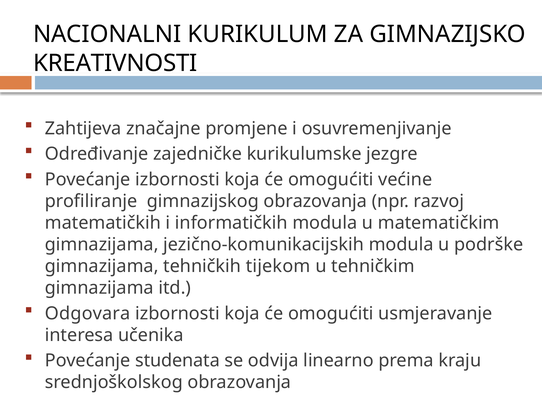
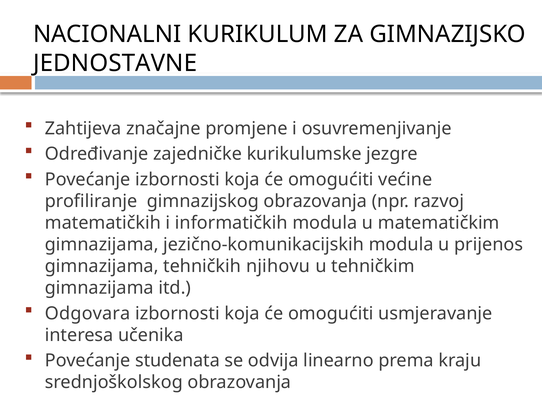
KREATIVNOSTI: KREATIVNOSTI -> JEDNOSTAVNE
podrške: podrške -> prijenos
tijekom: tijekom -> njihovu
